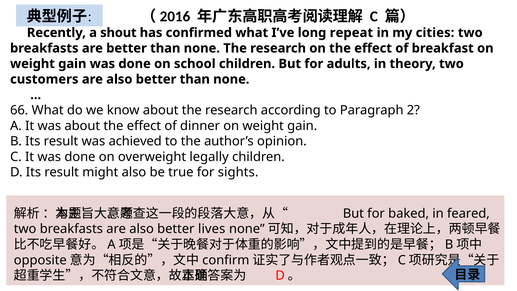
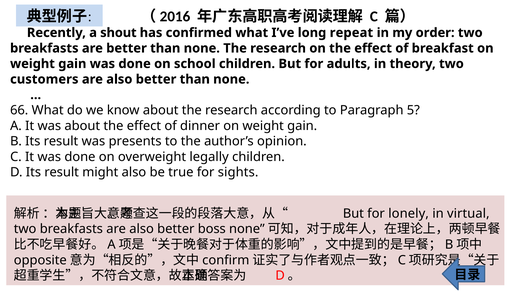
cities: cities -> order
2: 2 -> 5
achieved: achieved -> presents
baked: baked -> lonely
feared: feared -> virtual
lives: lives -> boss
